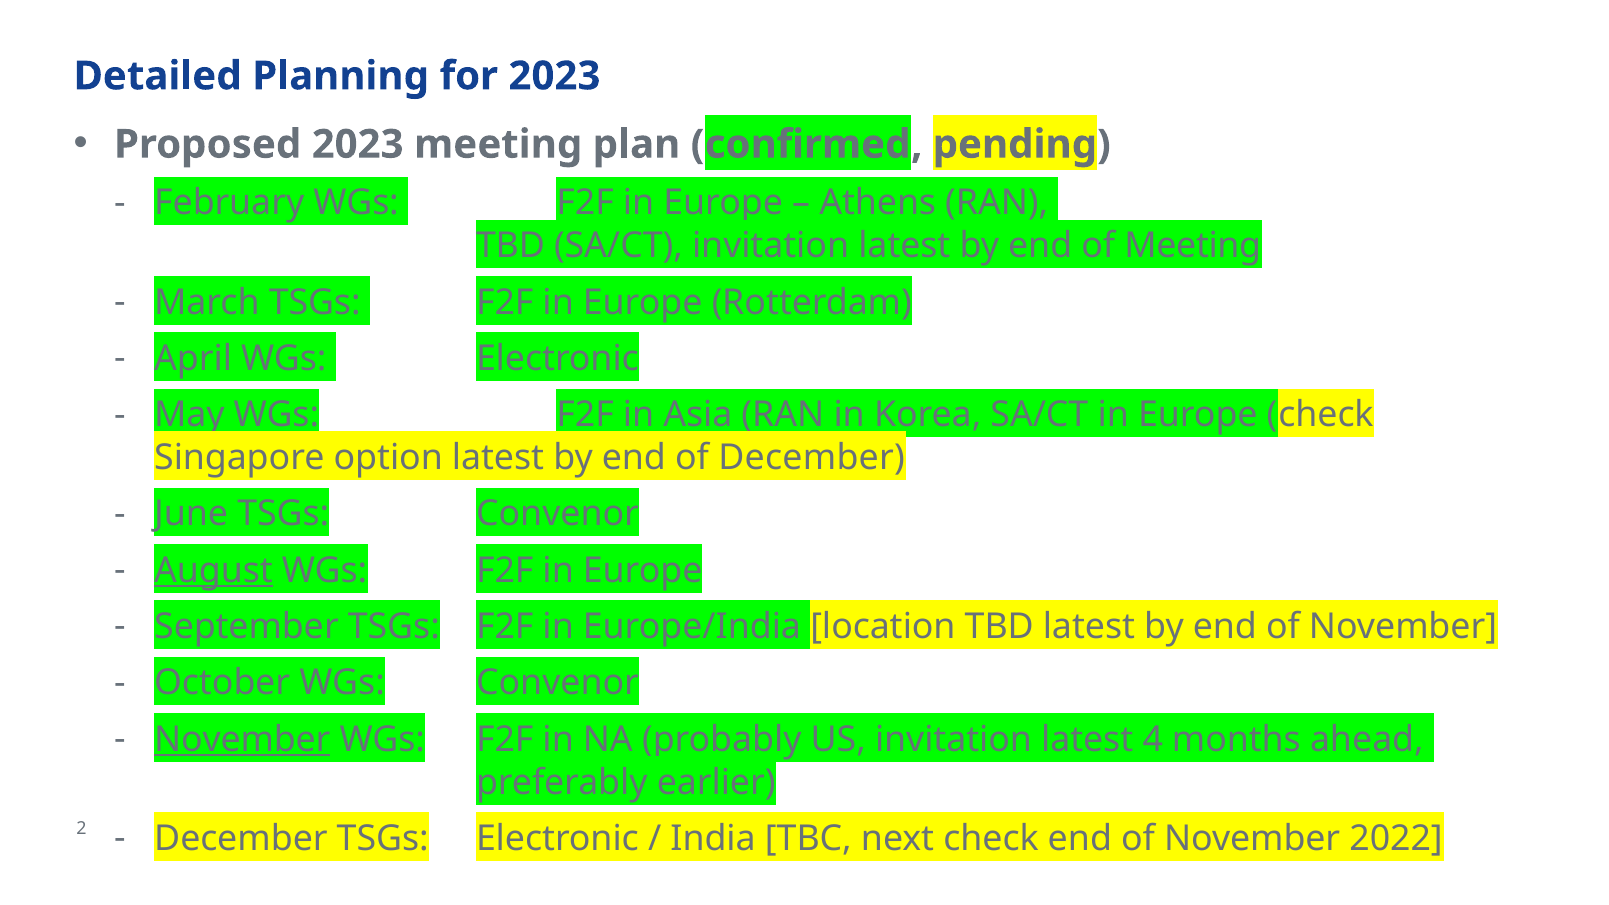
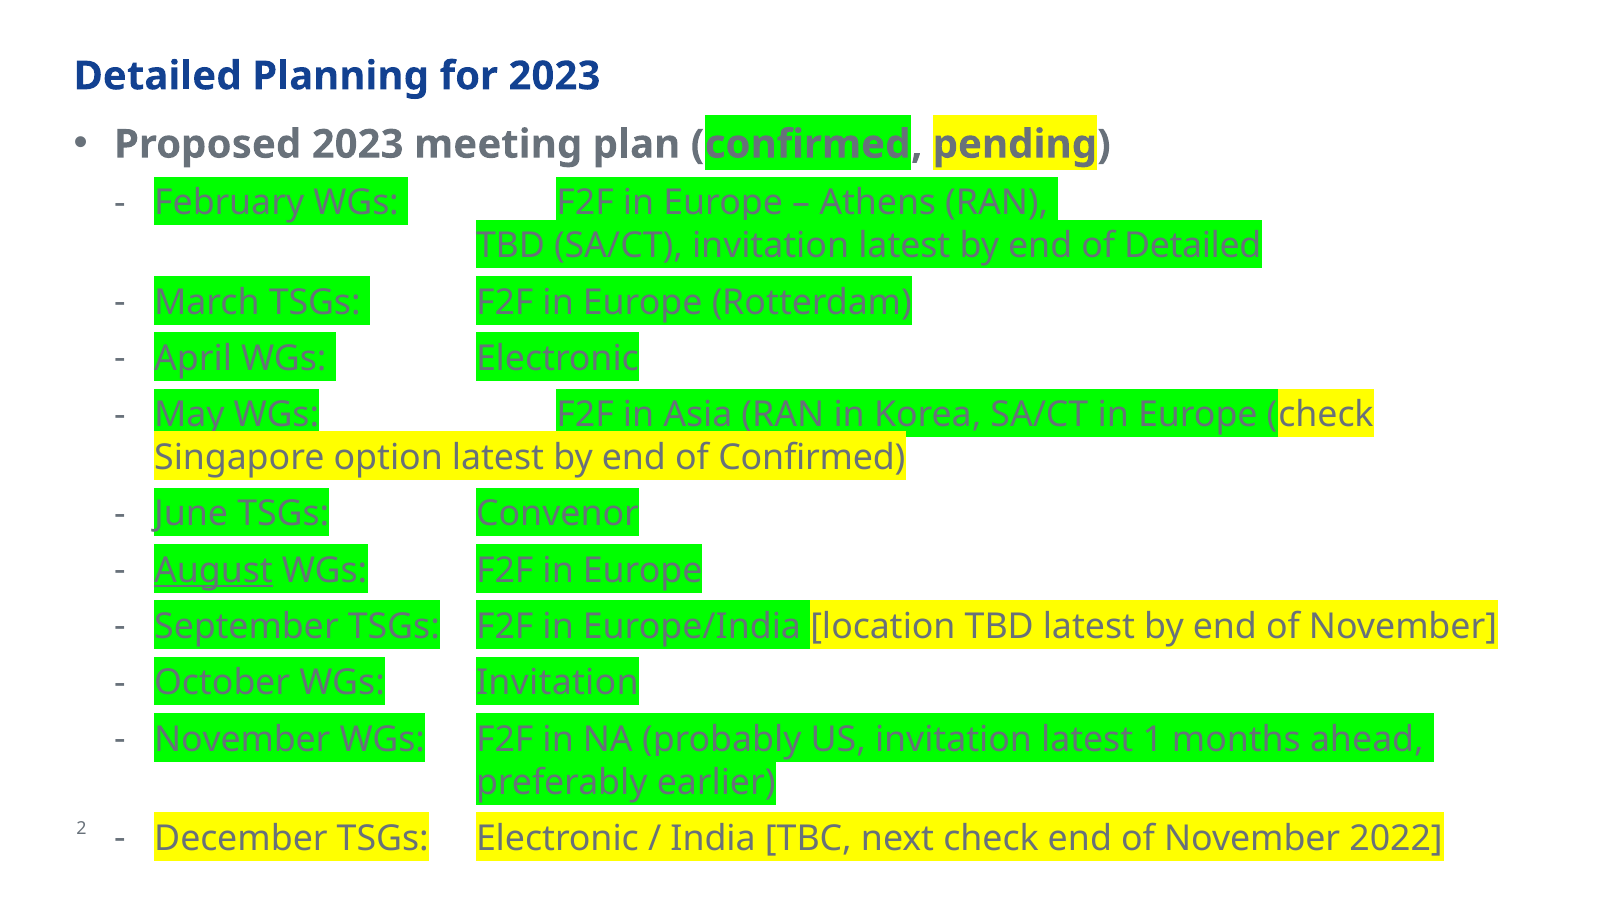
of Meeting: Meeting -> Detailed
of December: December -> Confirmed
WGs Convenor: Convenor -> Invitation
November at (242, 739) underline: present -> none
4: 4 -> 1
